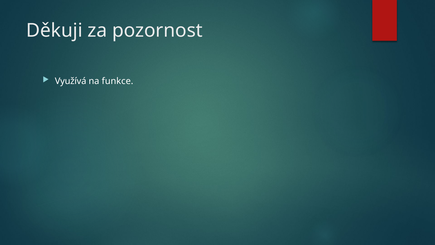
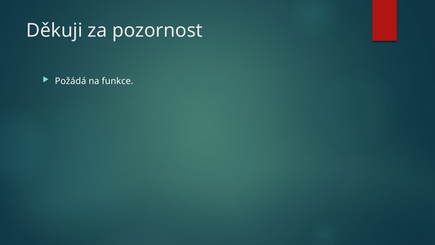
Využívá: Využívá -> Požádá
